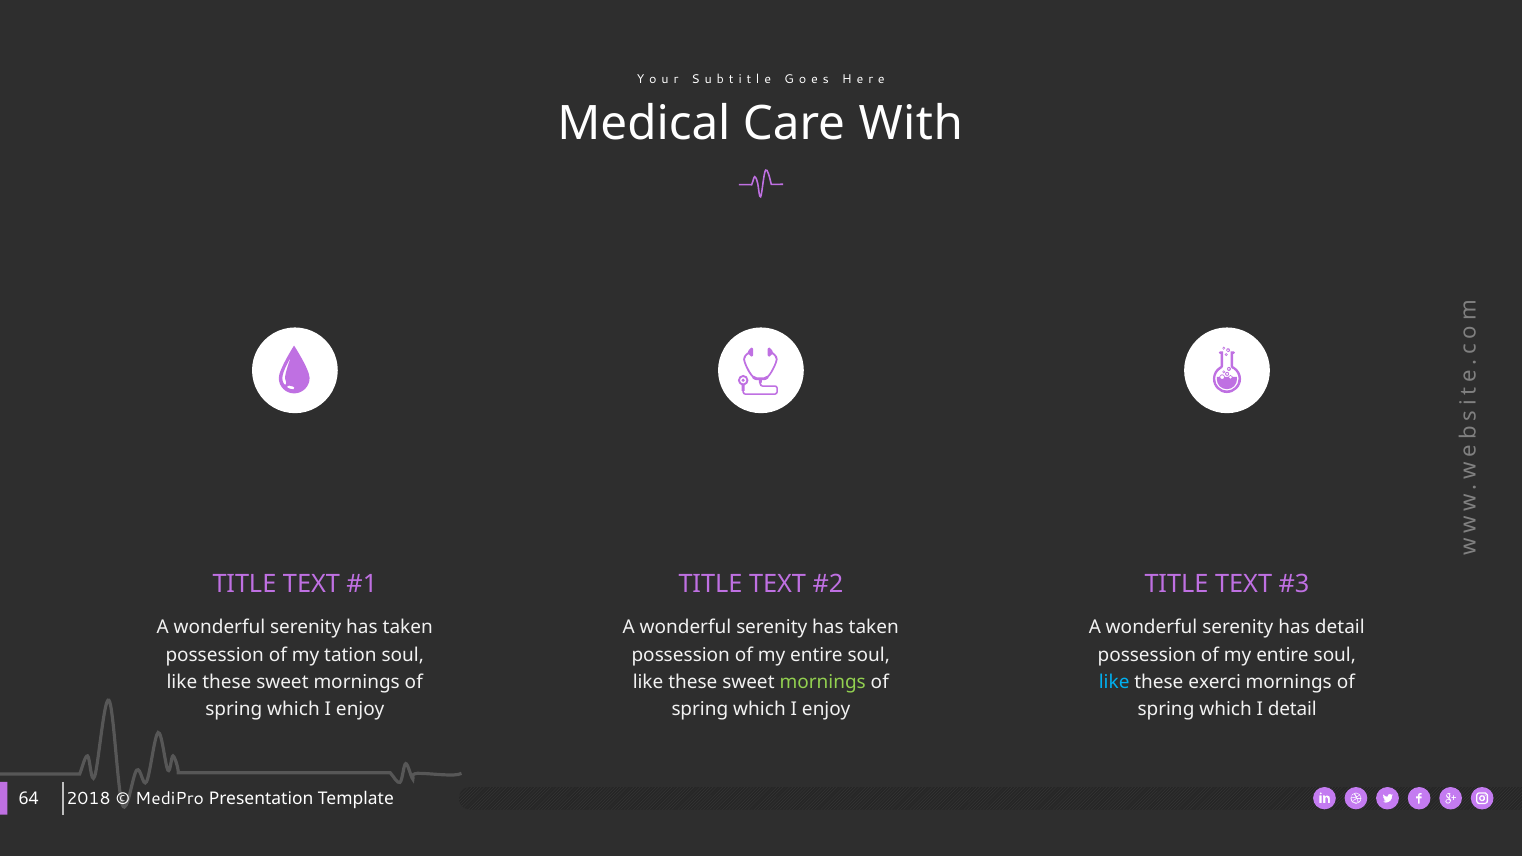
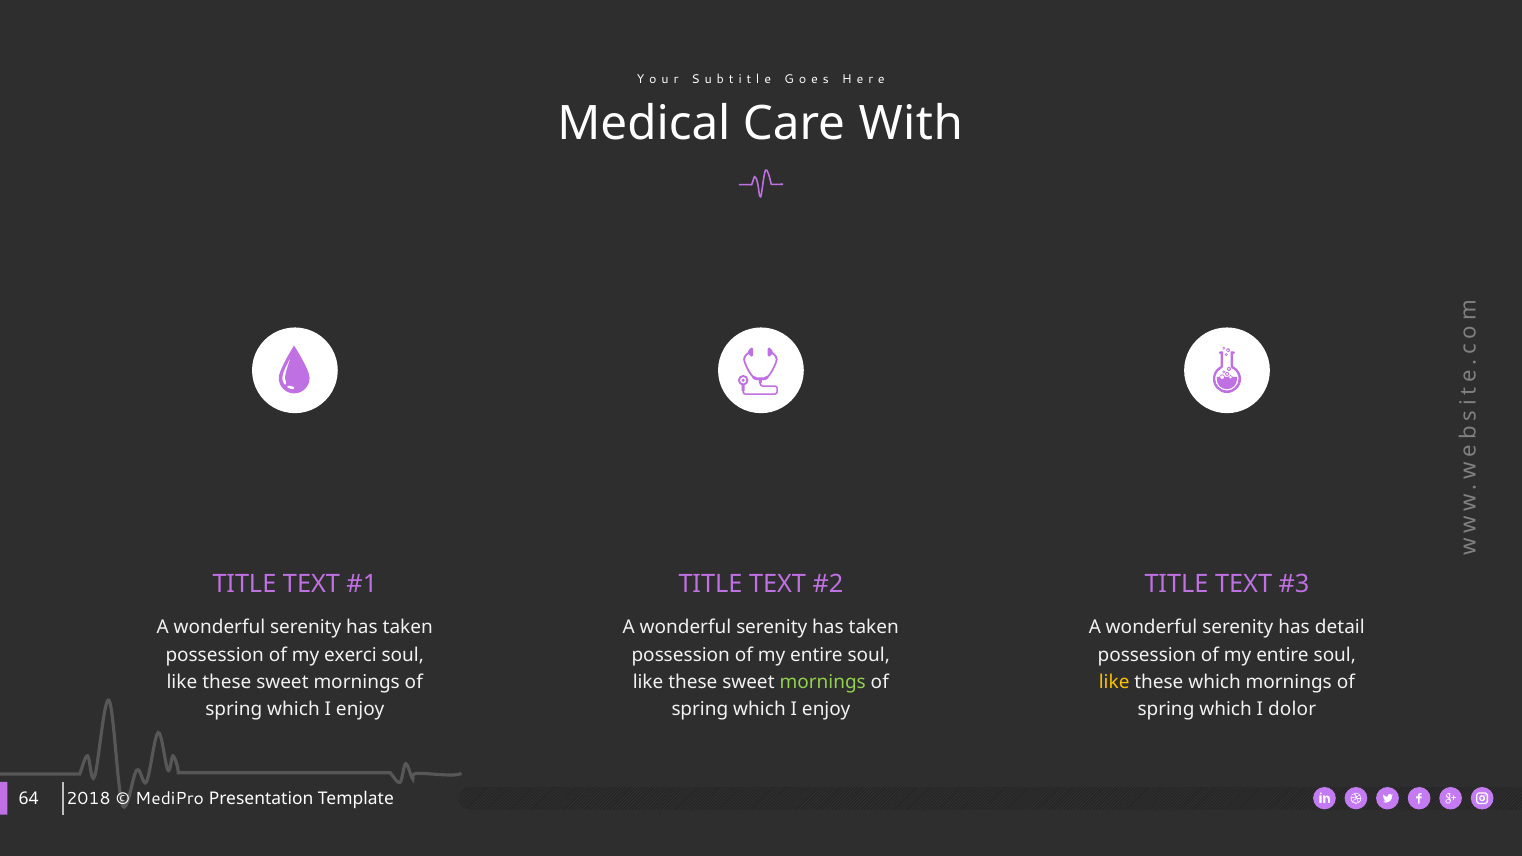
tation: tation -> exerci
like at (1114, 682) colour: light blue -> yellow
these exerci: exerci -> which
I detail: detail -> dolor
